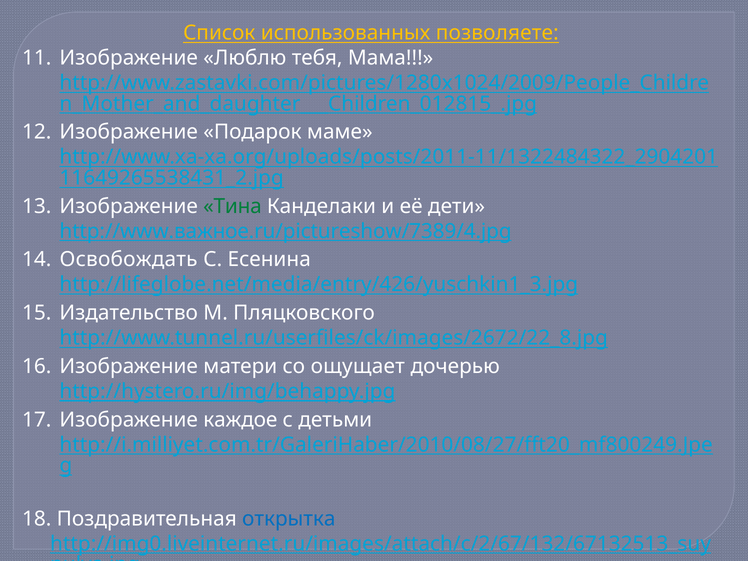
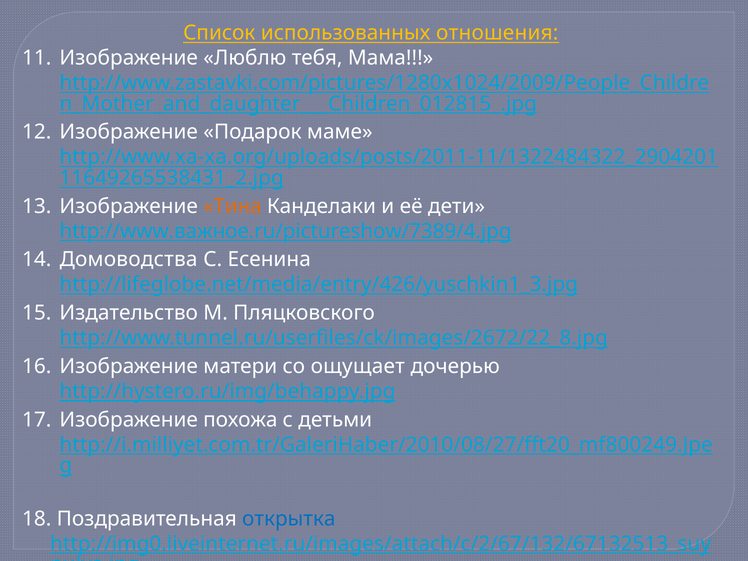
позволяете: позволяете -> отношения
Тина colour: green -> orange
Освобождать: Освобождать -> Домоводства
каждое: каждое -> похожа
